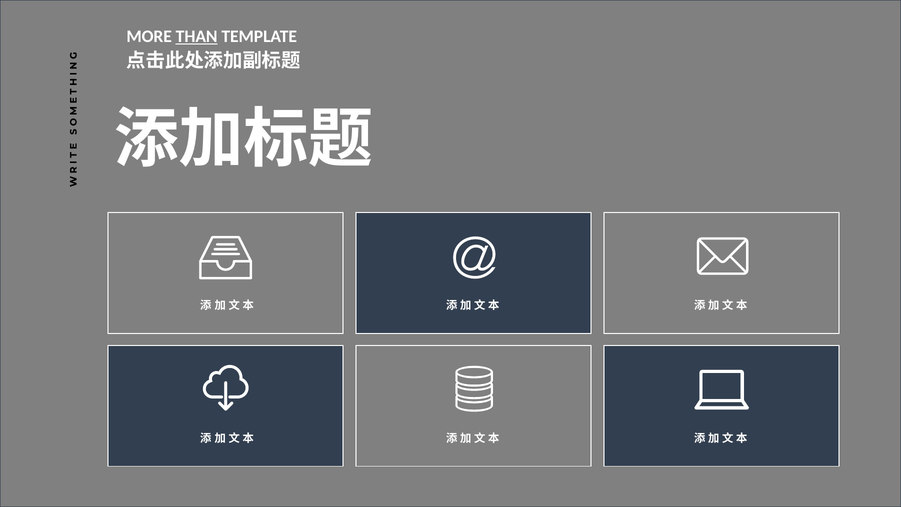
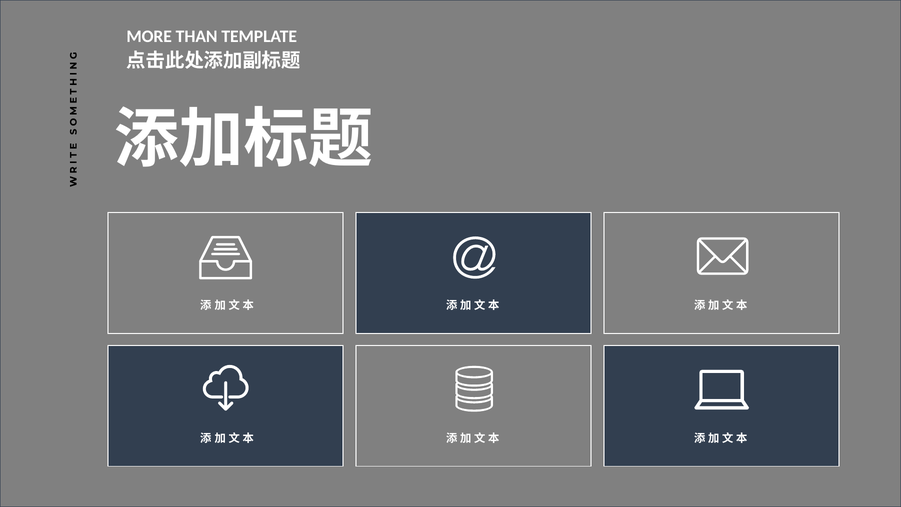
THAN underline: present -> none
